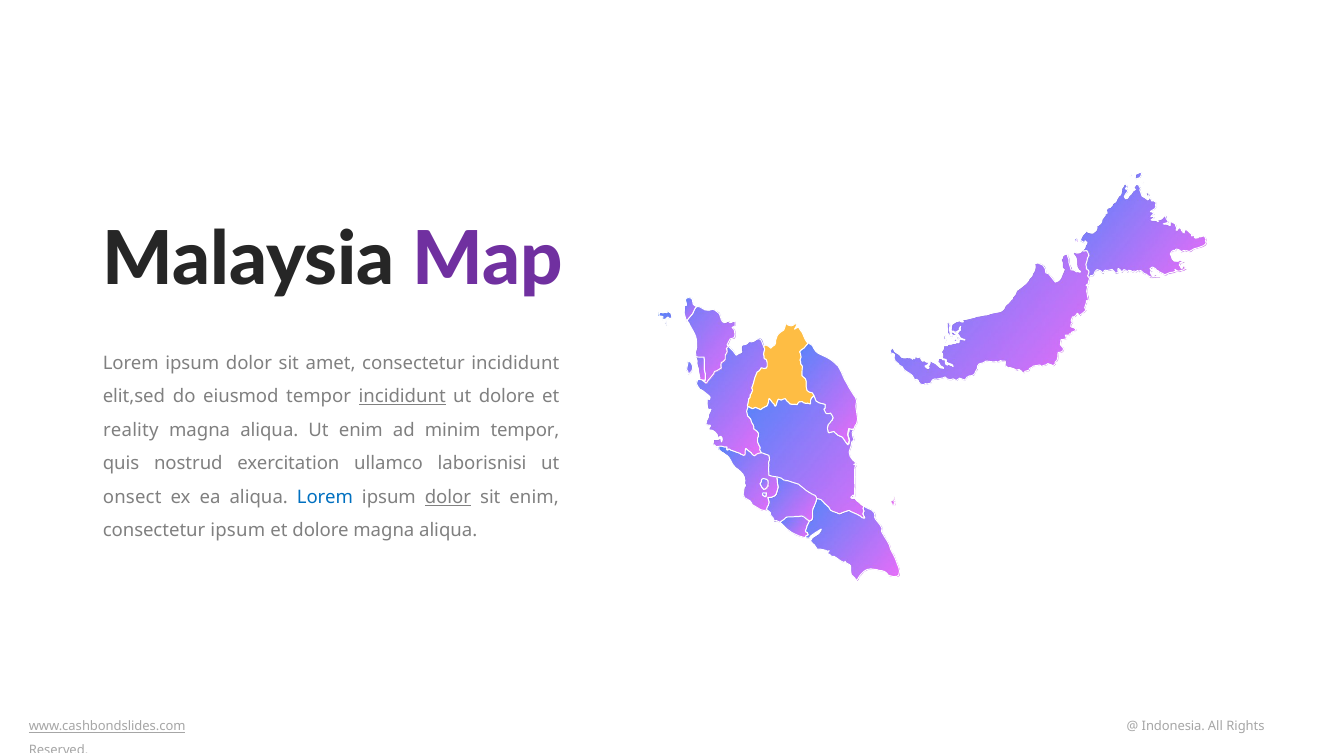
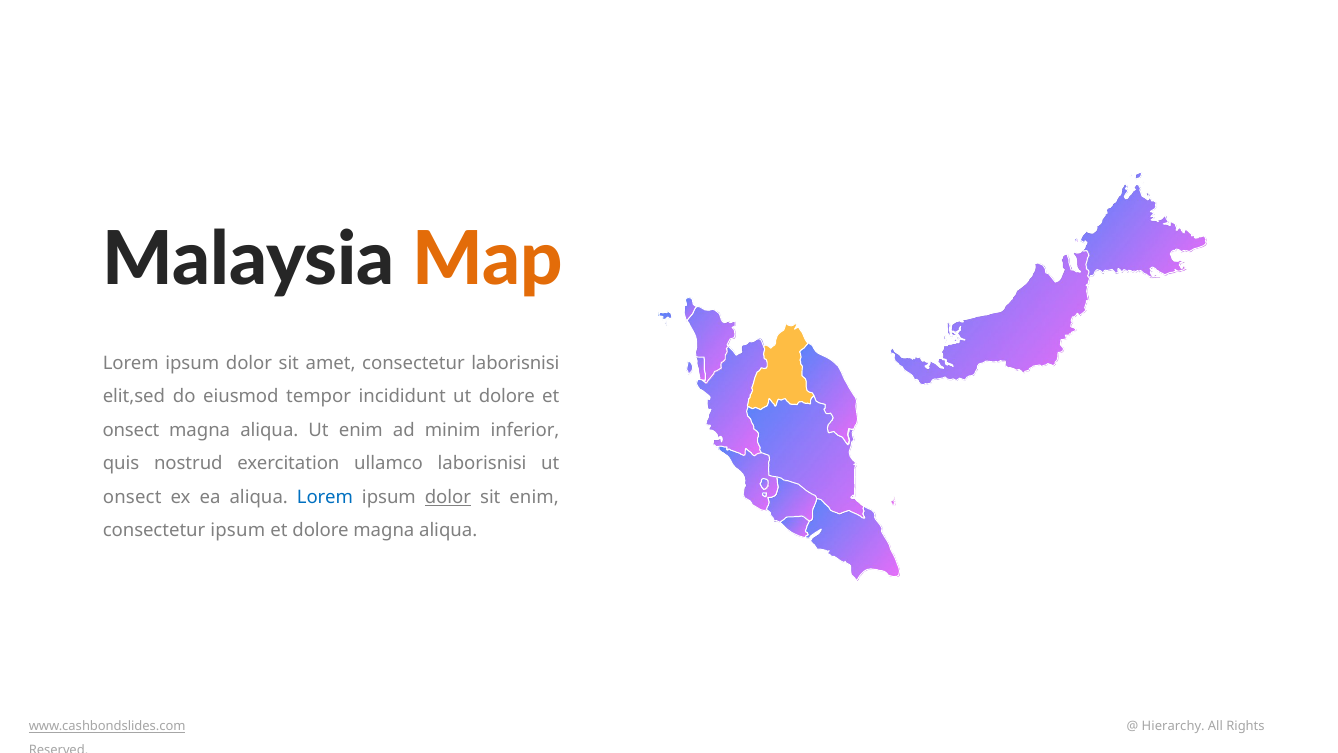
Map colour: purple -> orange
consectetur incididunt: incididunt -> laborisnisi
incididunt at (402, 397) underline: present -> none
reality at (131, 430): reality -> onsect
minim tempor: tempor -> inferior
Indonesia: Indonesia -> Hierarchy
